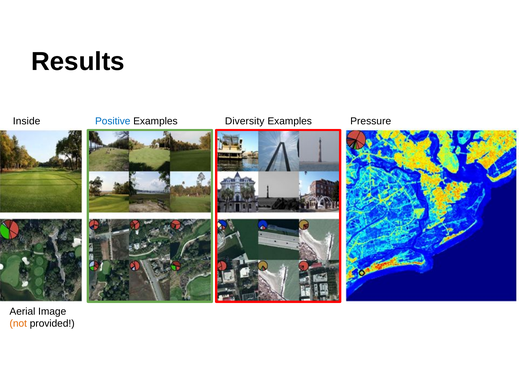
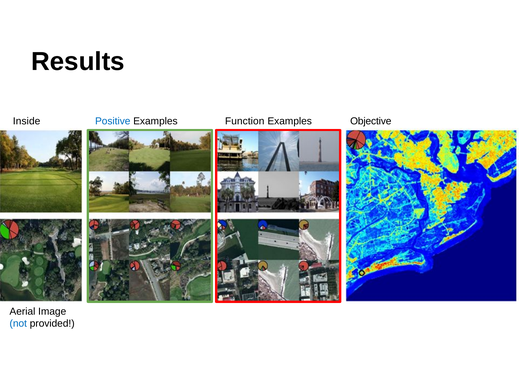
Diversity: Diversity -> Function
Pressure: Pressure -> Objective
not colour: orange -> blue
